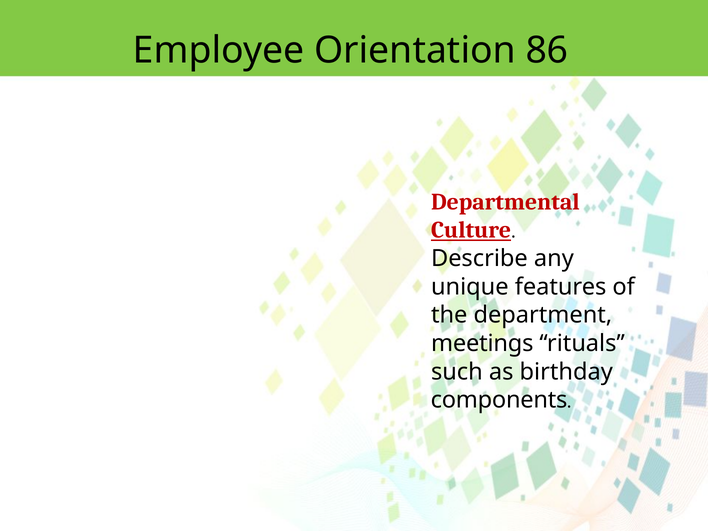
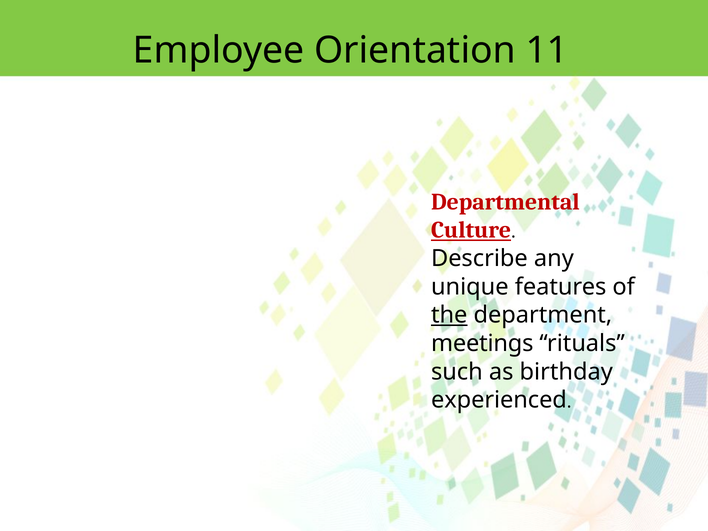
86: 86 -> 11
the underline: none -> present
components: components -> experienced
